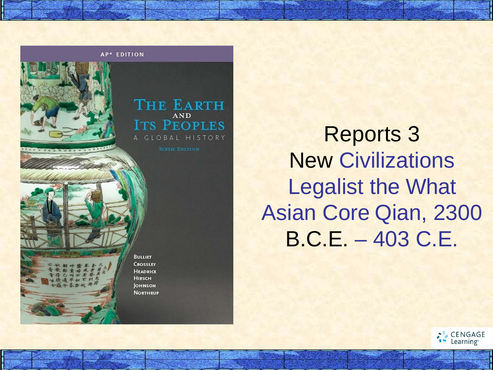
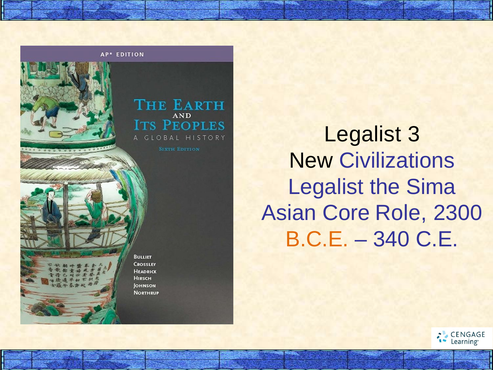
Reports at (363, 134): Reports -> Legalist
What: What -> Sima
Qian: Qian -> Role
B.C.E colour: black -> orange
403: 403 -> 340
